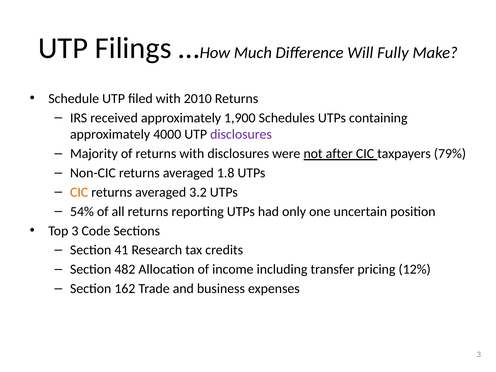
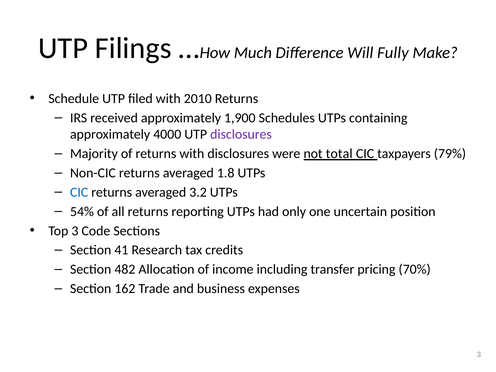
after: after -> total
CIC at (79, 192) colour: orange -> blue
12%: 12% -> 70%
